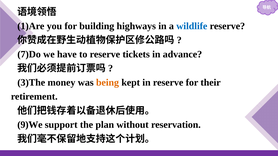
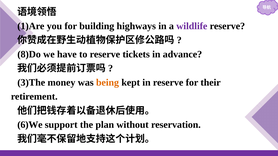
wildlife colour: blue -> purple
7)Do: 7)Do -> 8)Do
9)We: 9)We -> 6)We
